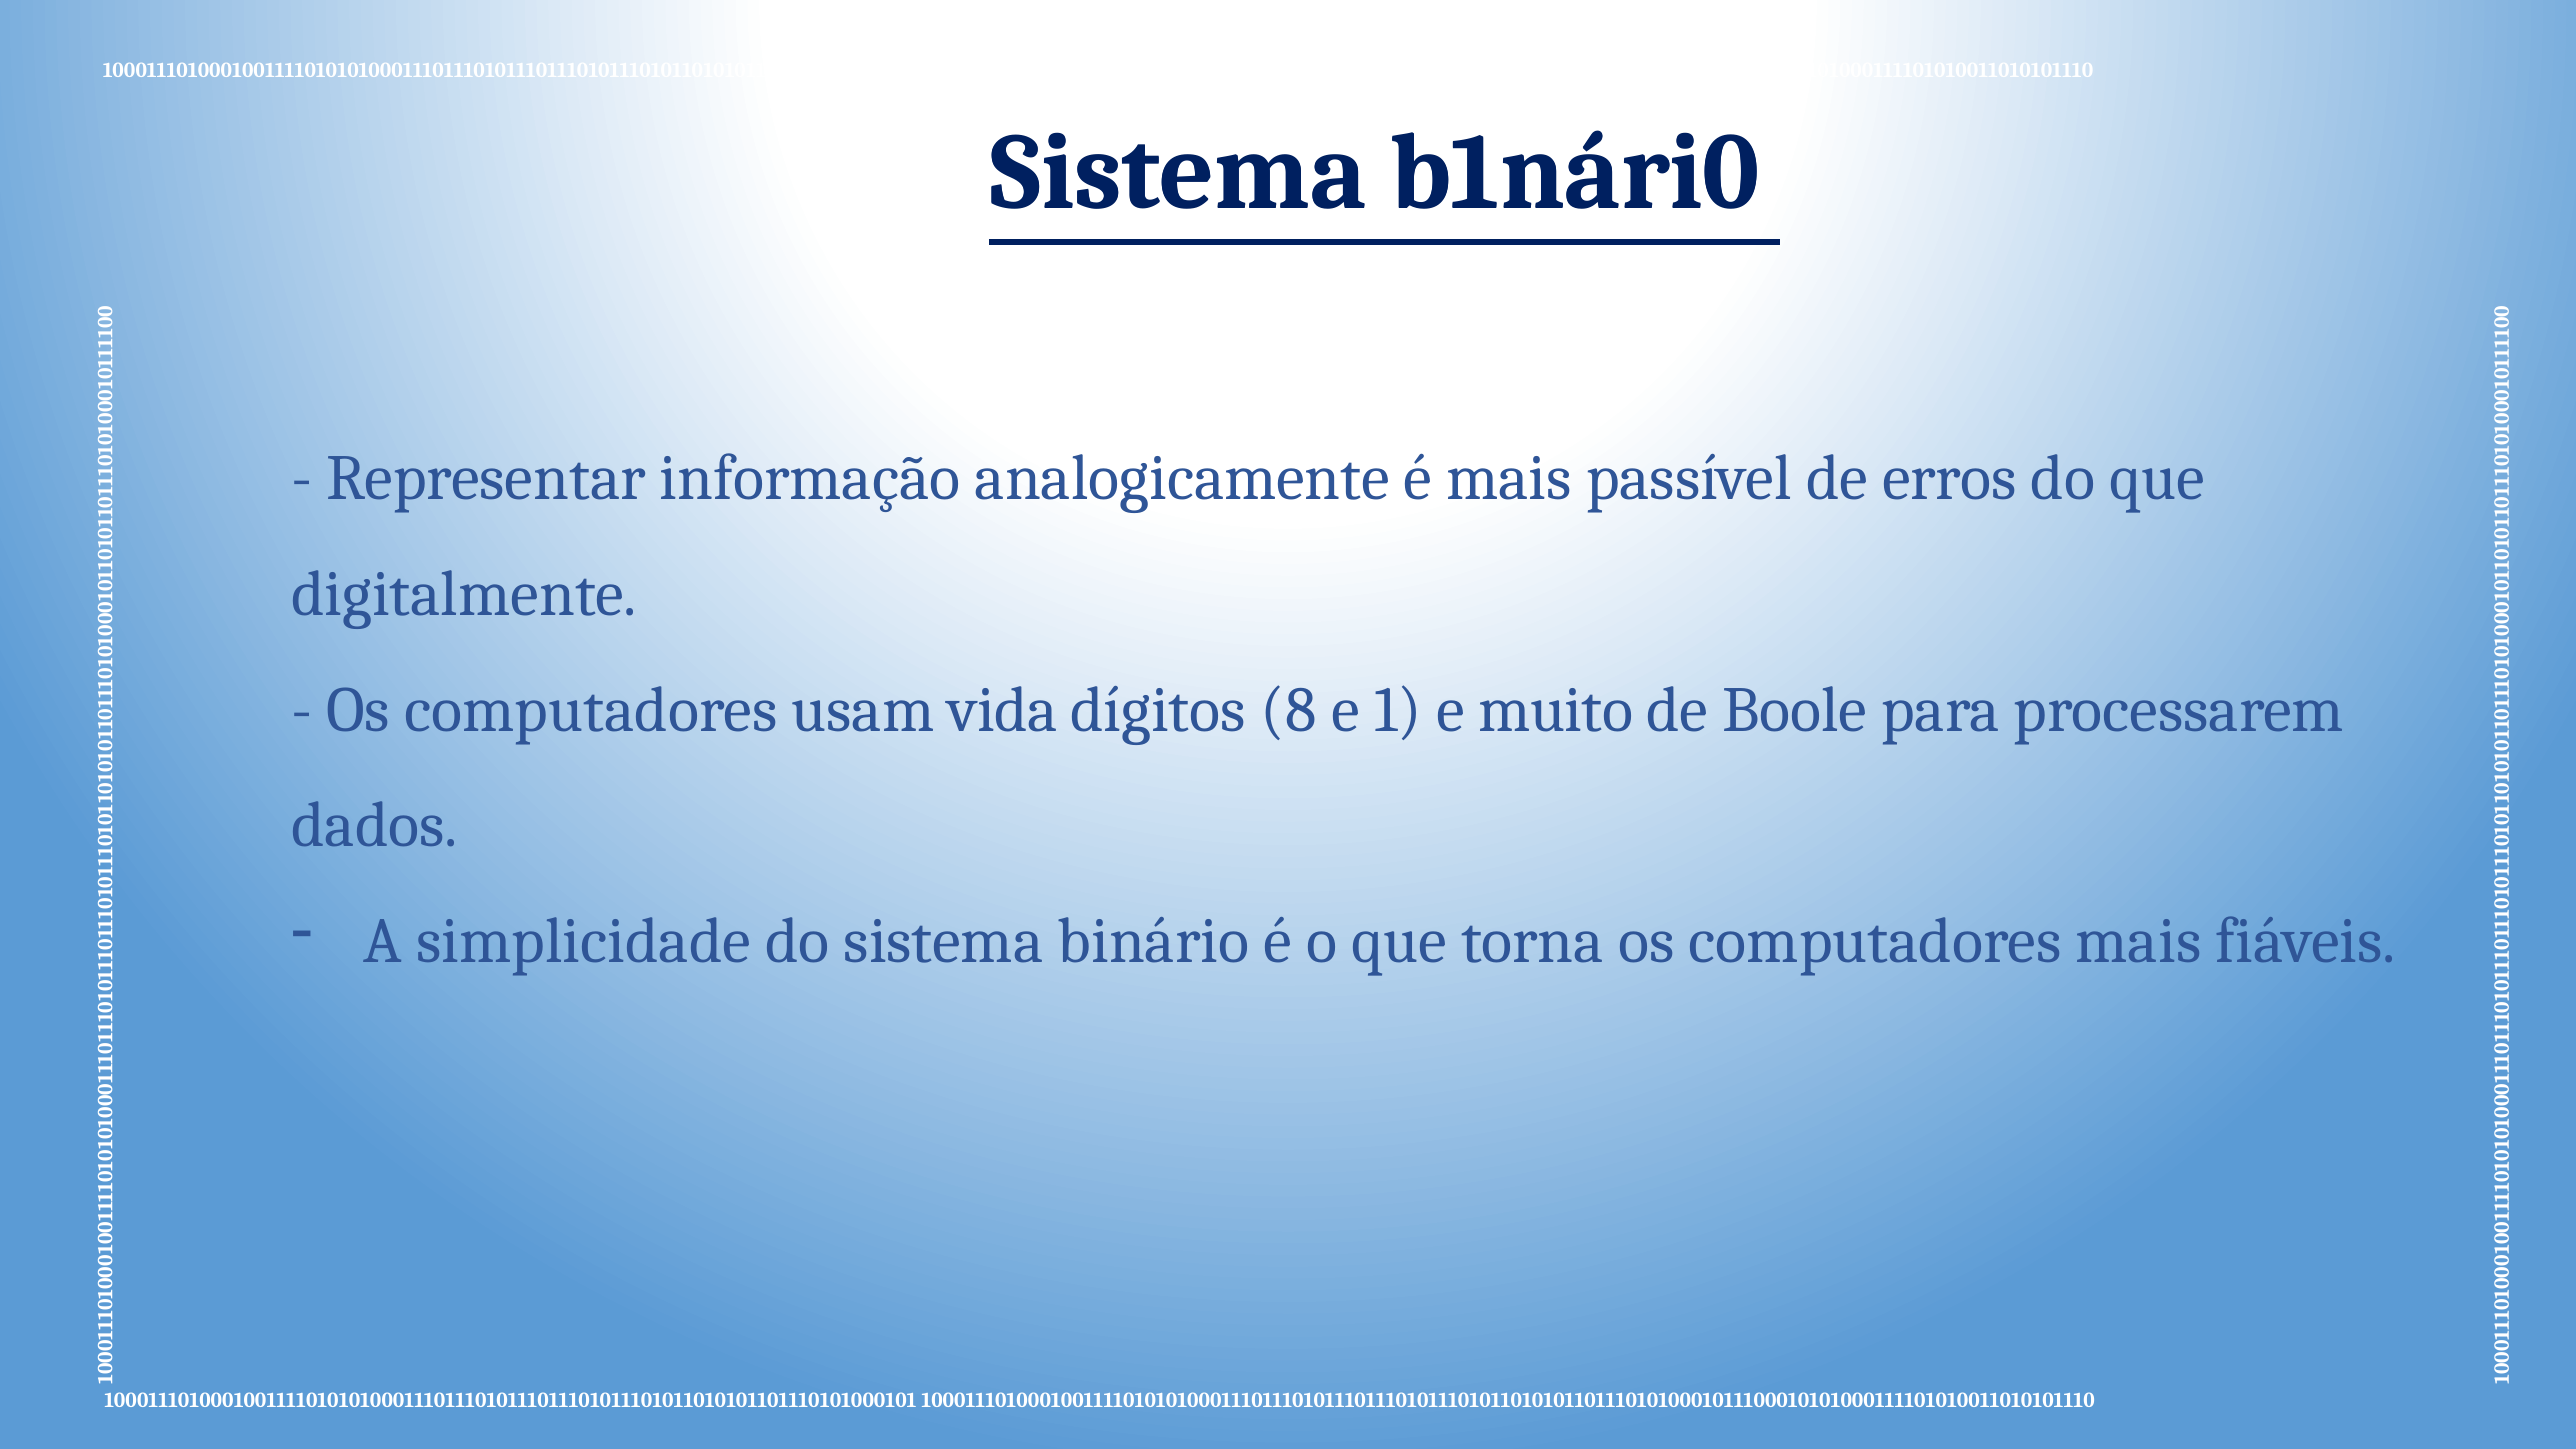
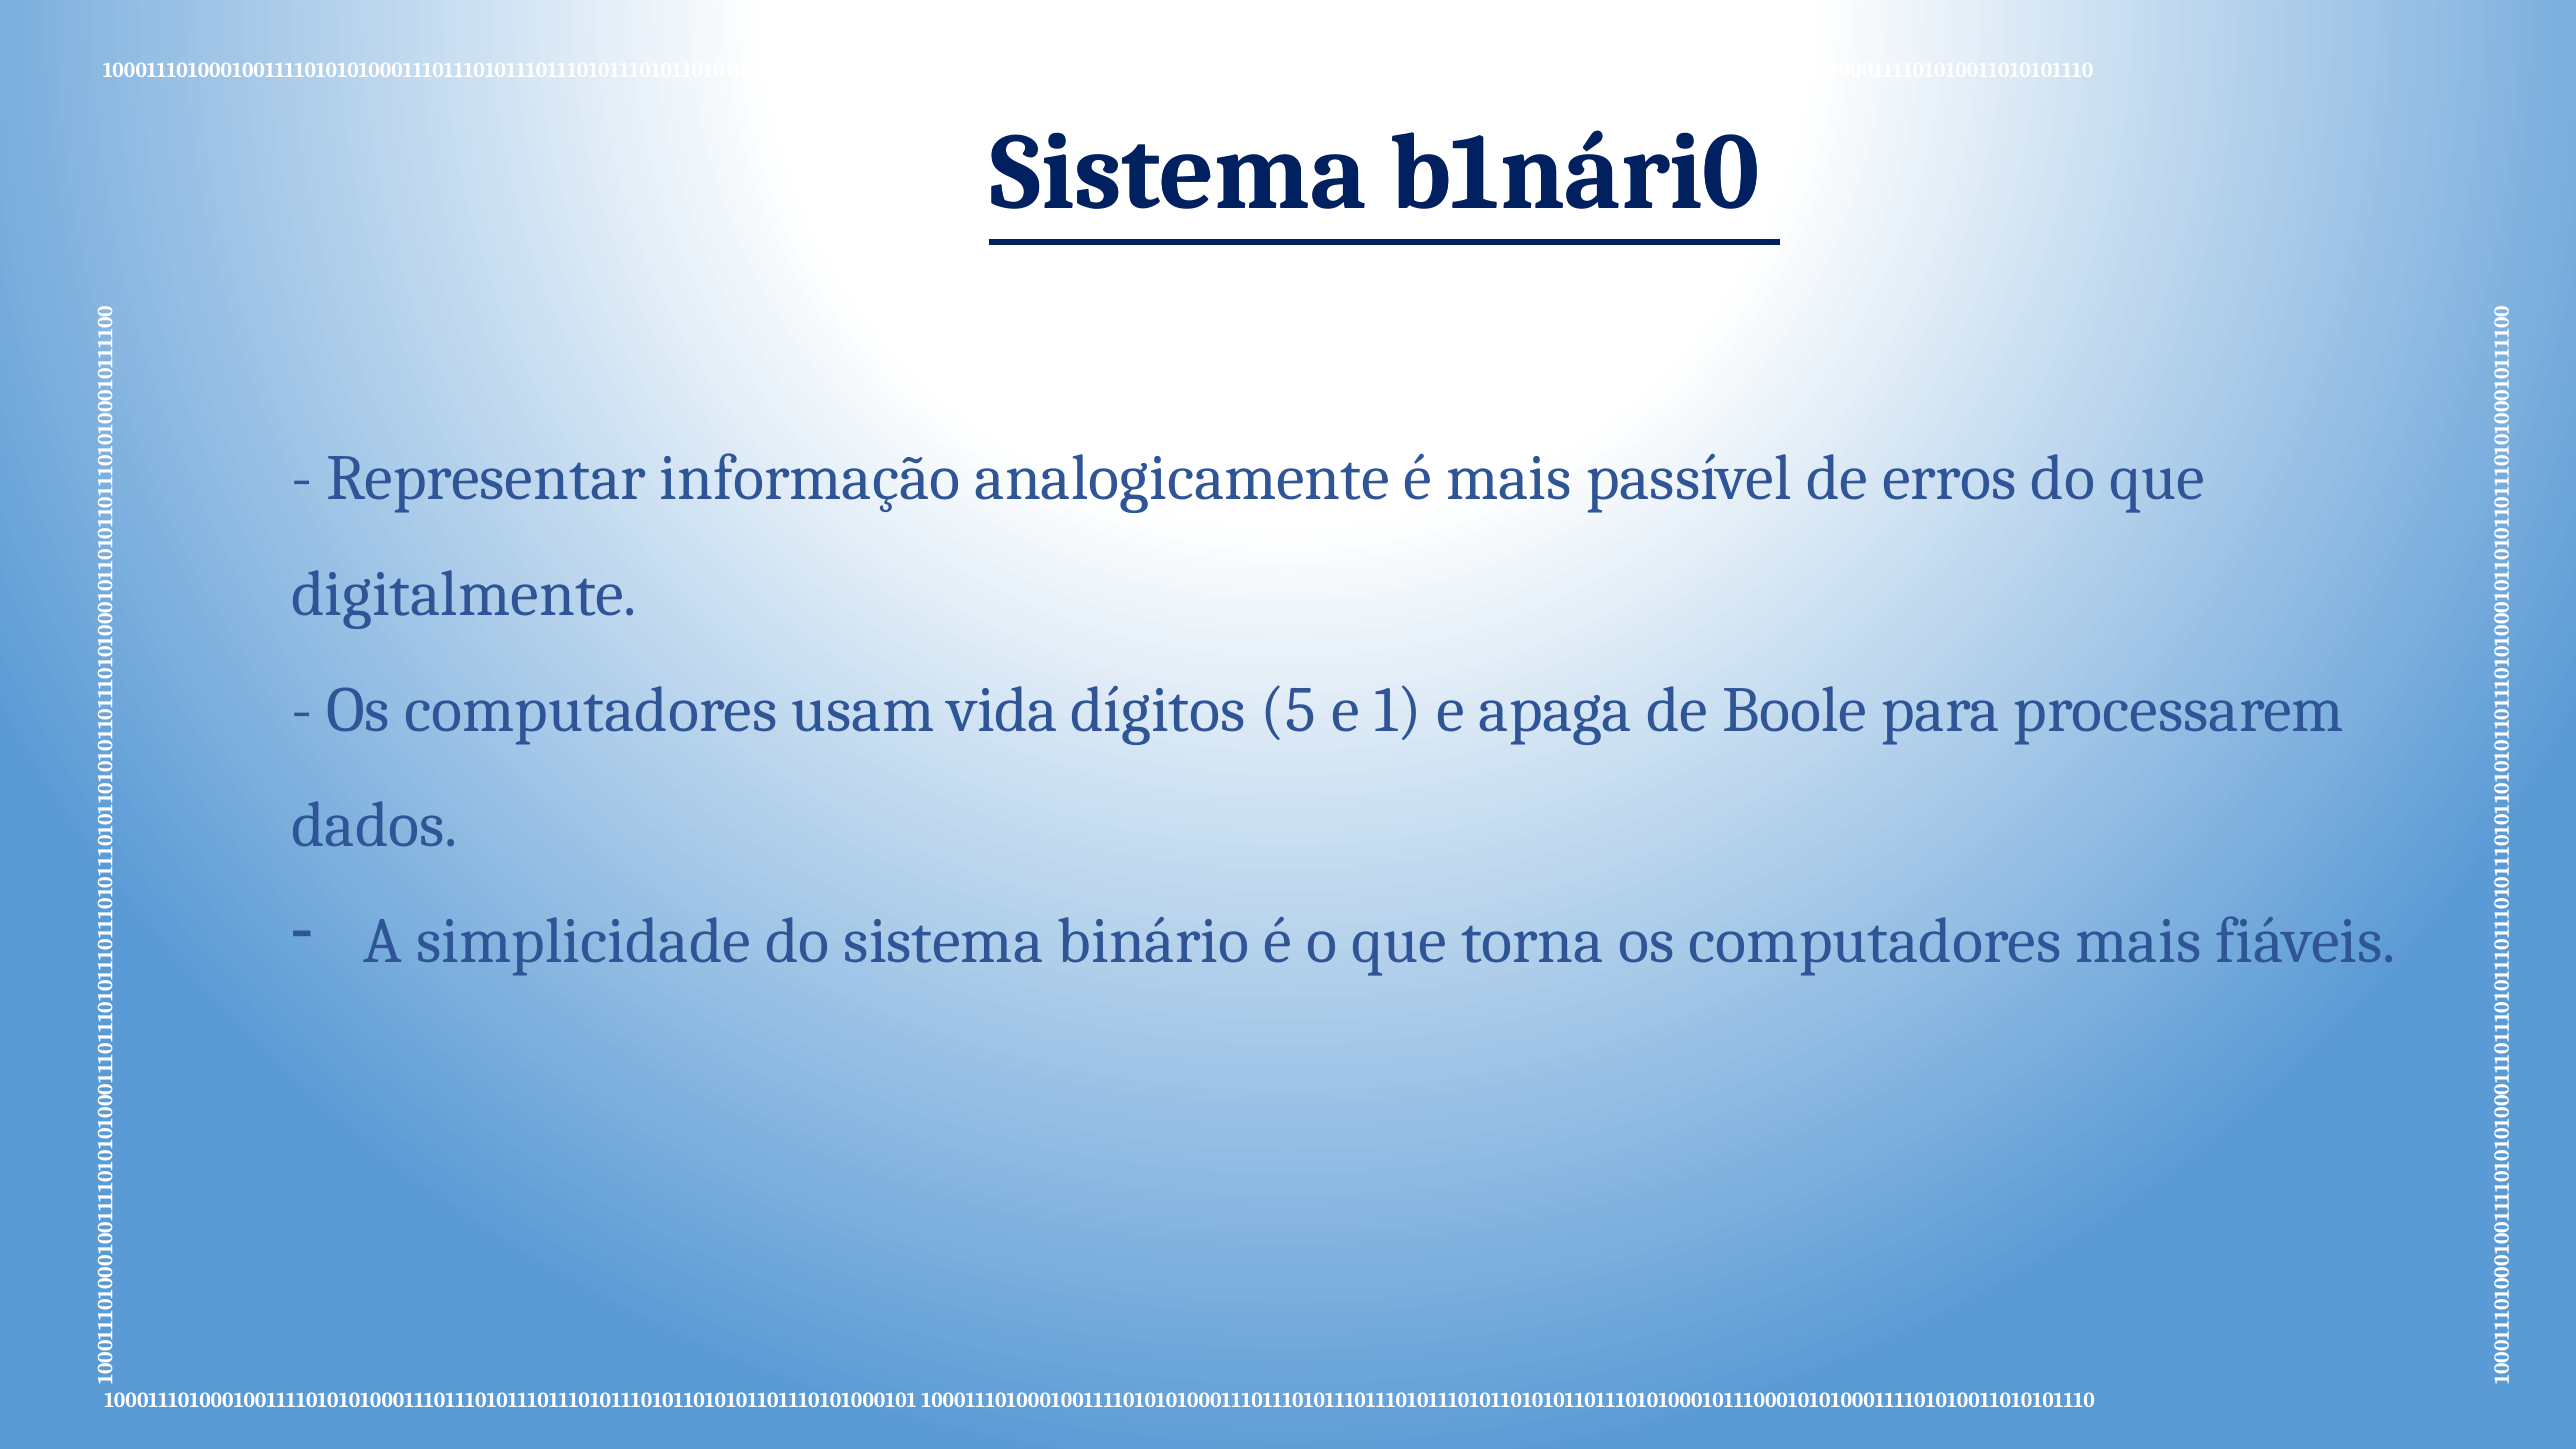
8: 8 -> 5
muito: muito -> apaga
